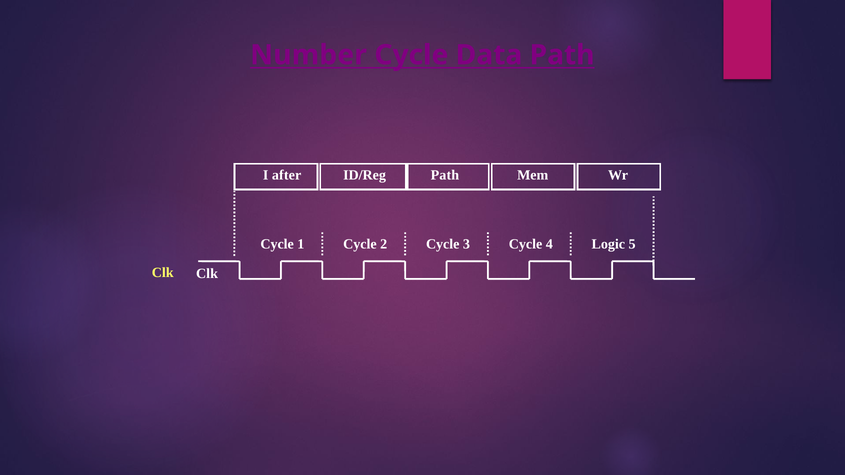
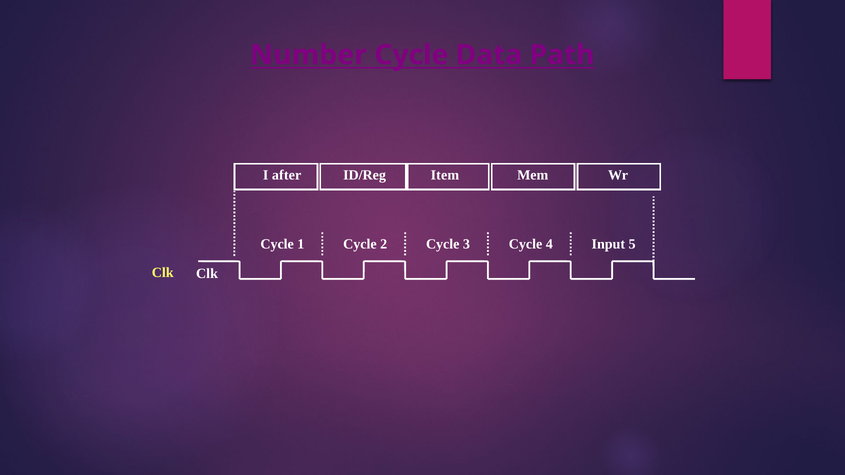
ID/Reg Path: Path -> Item
Logic: Logic -> Input
